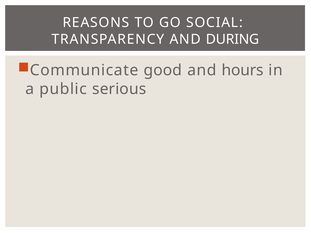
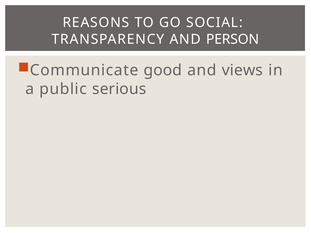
DURING: DURING -> PERSON
hours: hours -> views
